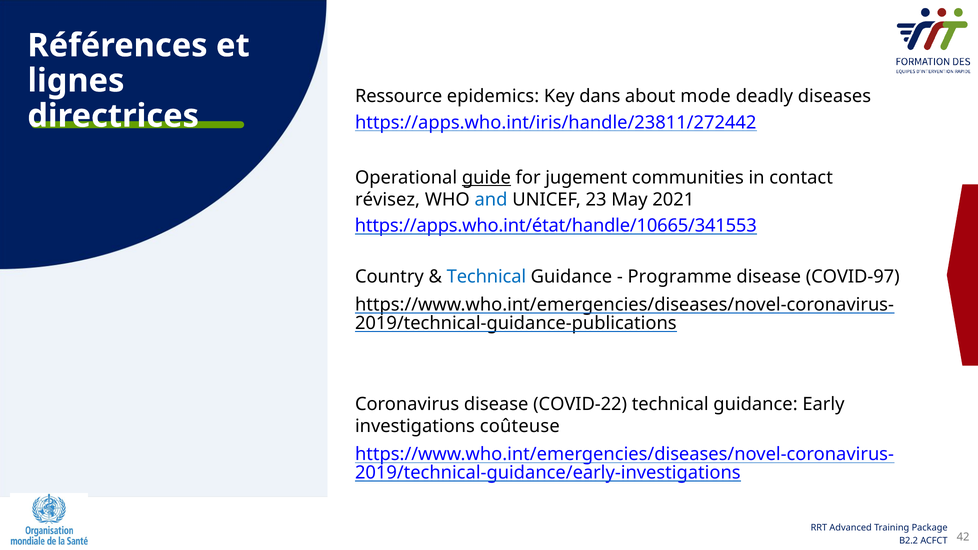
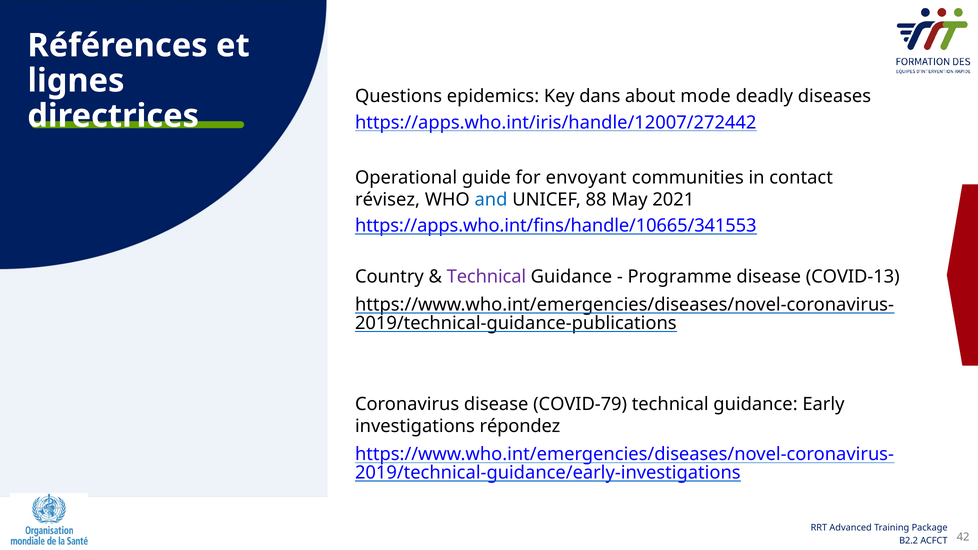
Ressource: Ressource -> Questions
https://apps.who.int/iris/handle/23811/272442: https://apps.who.int/iris/handle/23811/272442 -> https://apps.who.int/iris/handle/12007/272442
guide underline: present -> none
jugement: jugement -> envoyant
23: 23 -> 88
https://apps.who.int/état/handle/10665/341553: https://apps.who.int/état/handle/10665/341553 -> https://apps.who.int/fins/handle/10665/341553
Technical at (486, 277) colour: blue -> purple
COVID-97: COVID-97 -> COVID-13
COVID-22: COVID-22 -> COVID-79
coûteuse: coûteuse -> répondez
